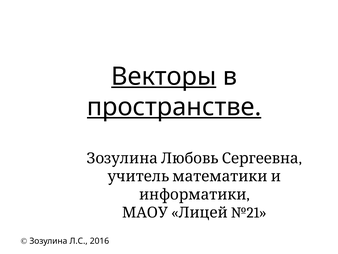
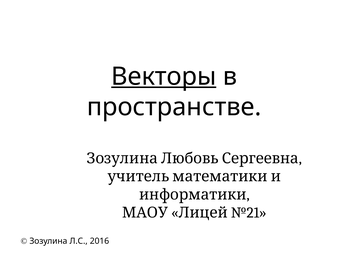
пространстве underline: present -> none
